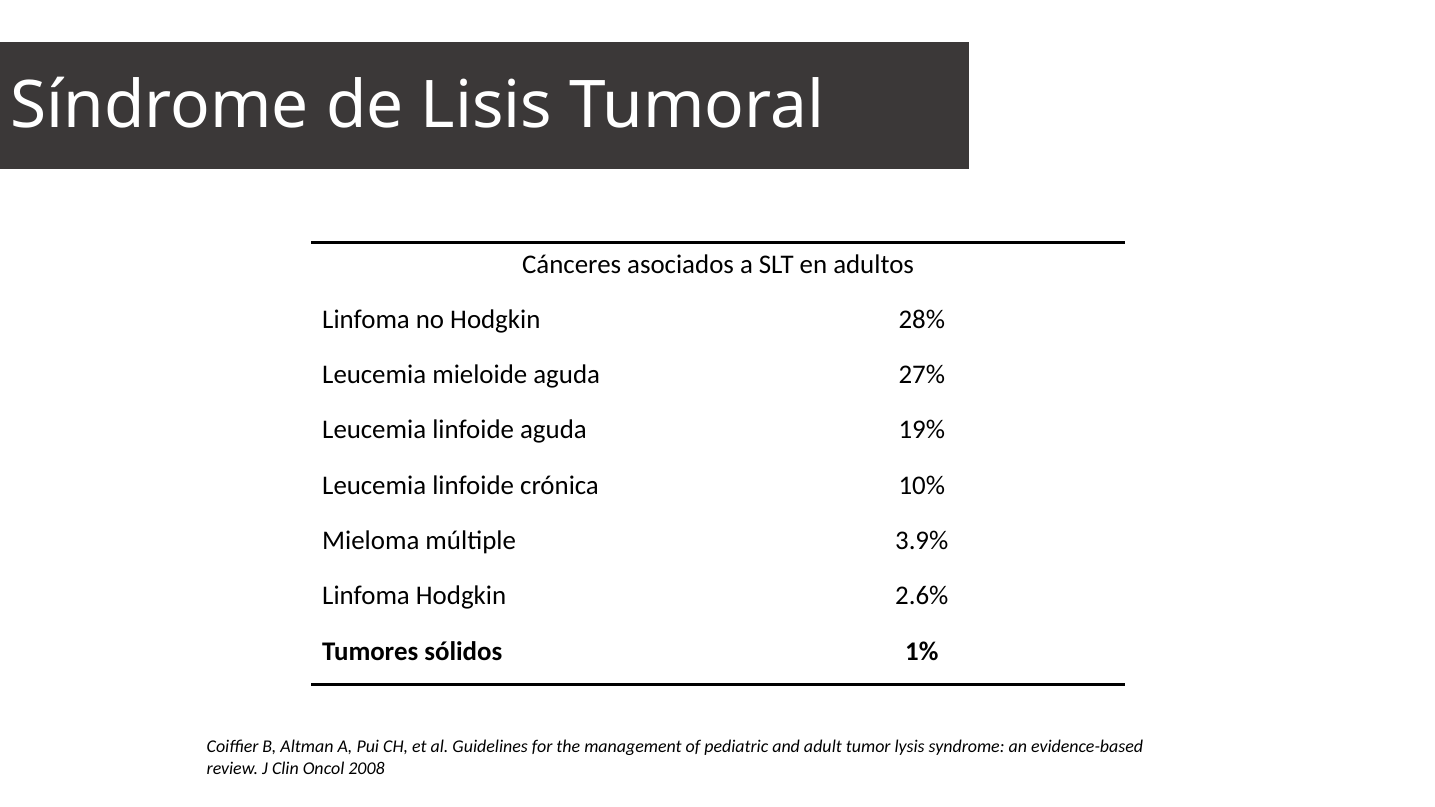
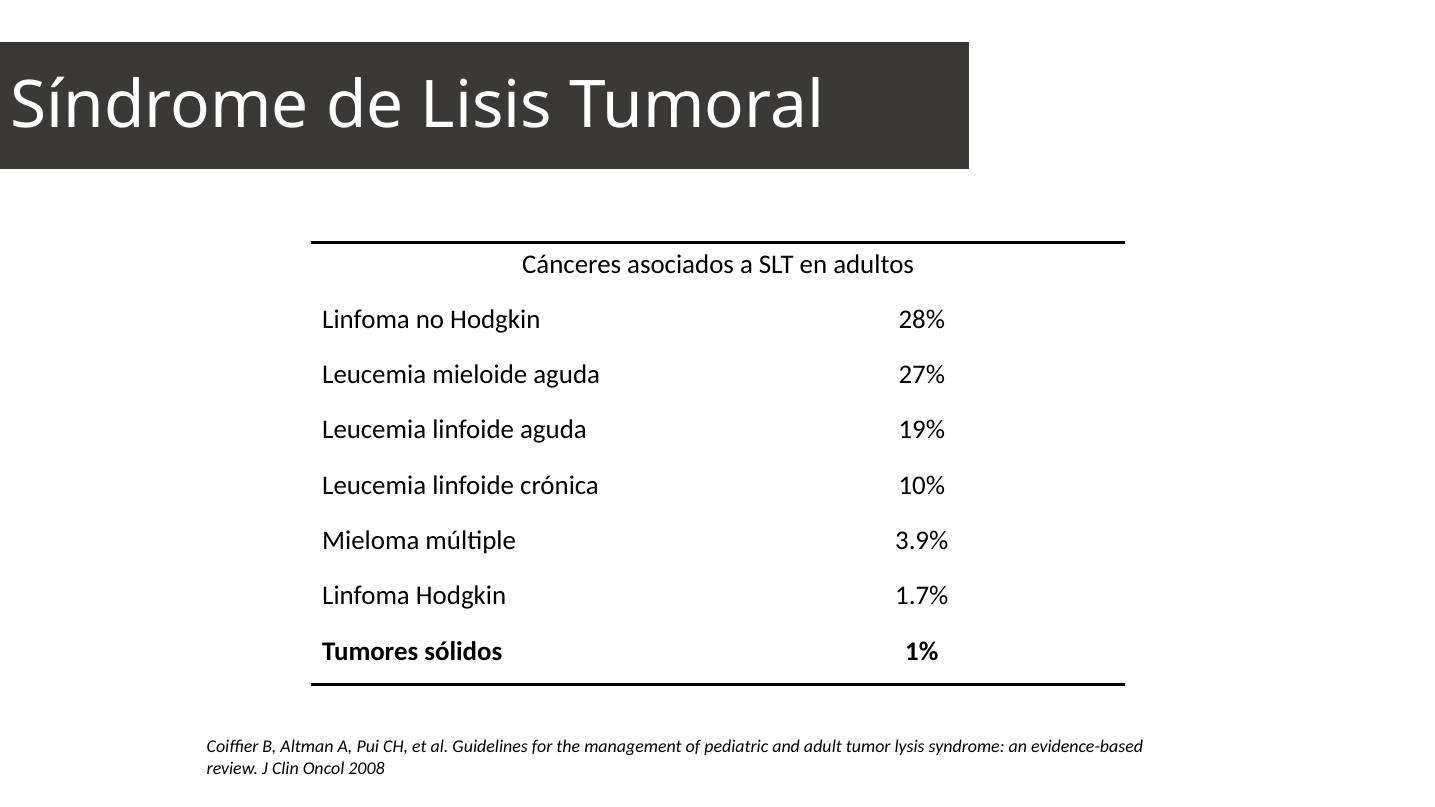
2.6%: 2.6% -> 1.7%
